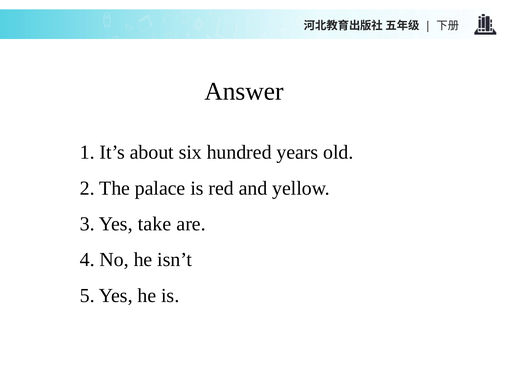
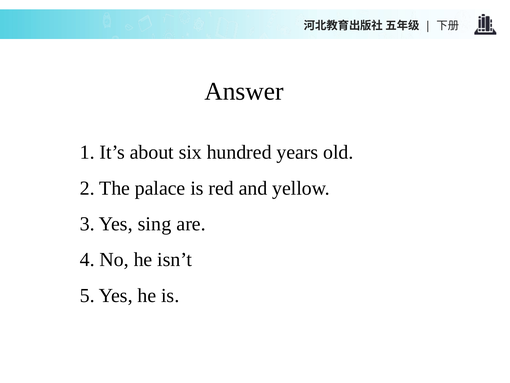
take: take -> sing
